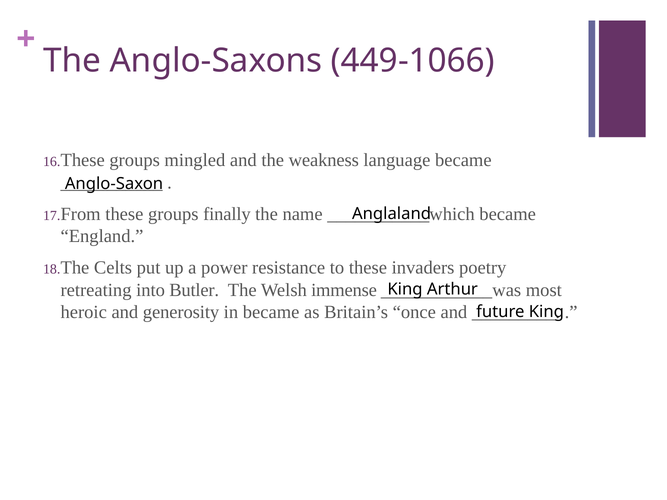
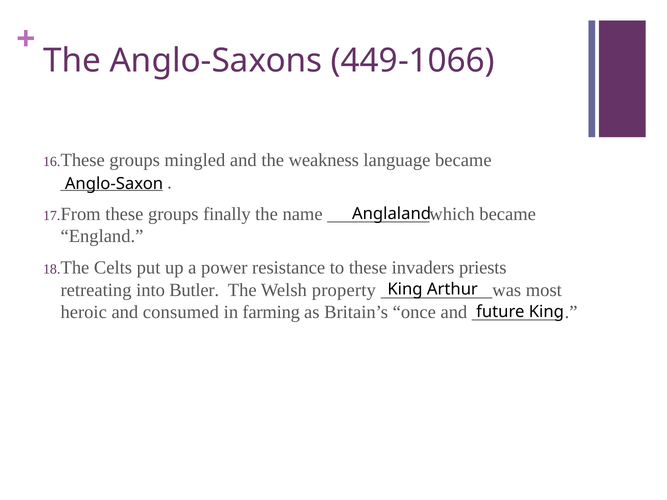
poetry: poetry -> priests
immense: immense -> property
generosity: generosity -> consumed
in became: became -> farming
